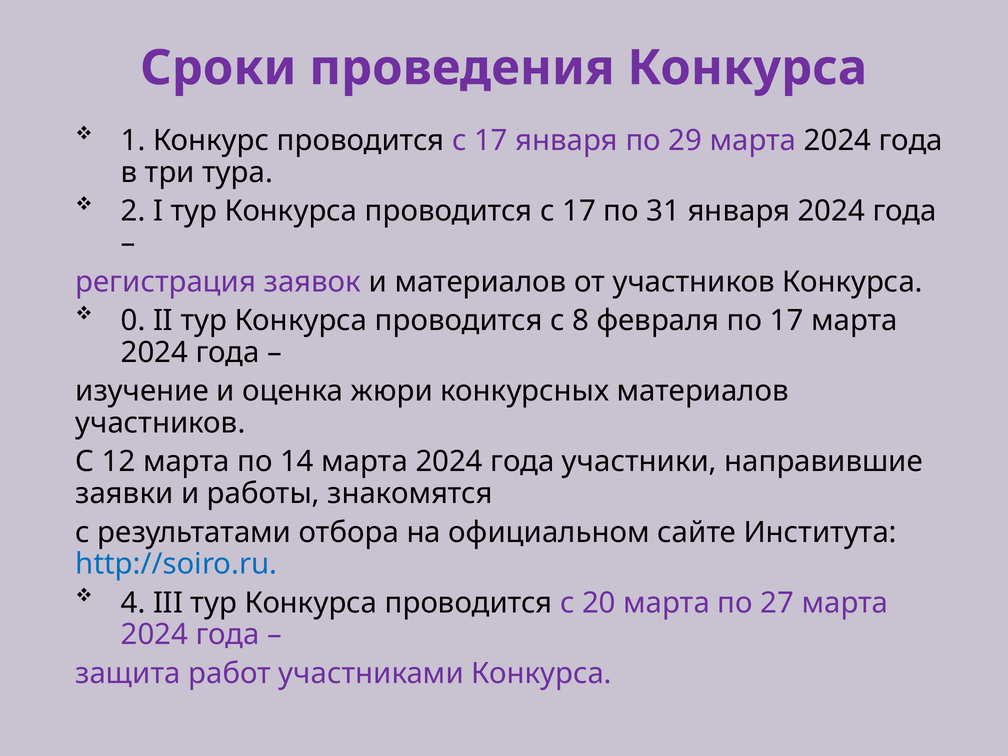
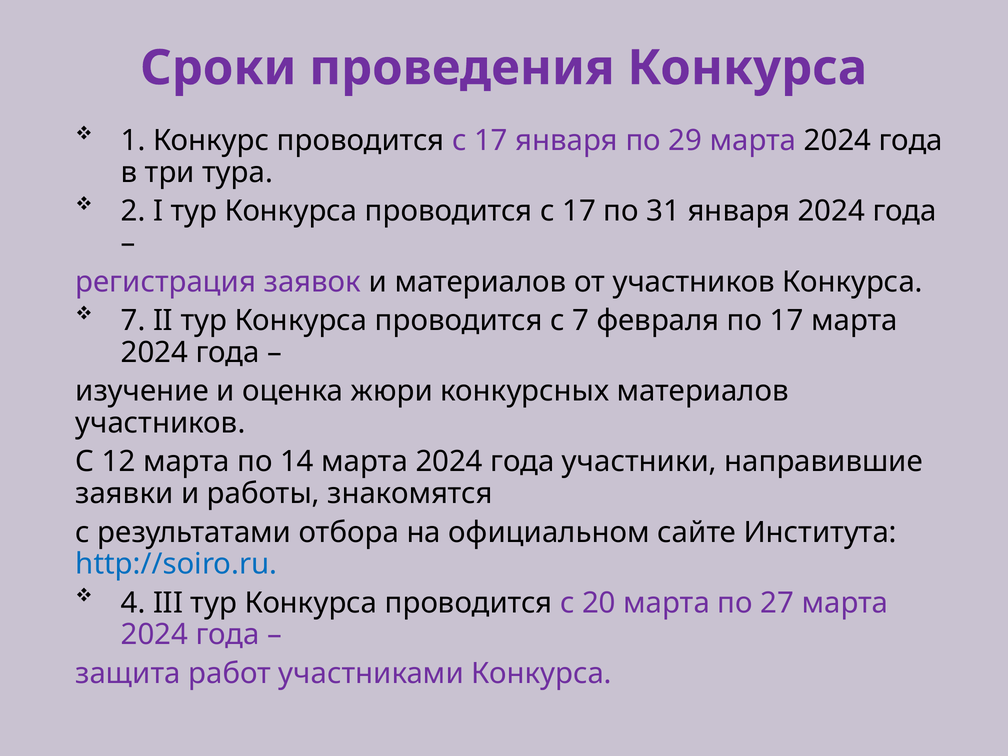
0 at (133, 321): 0 -> 7
с 8: 8 -> 7
